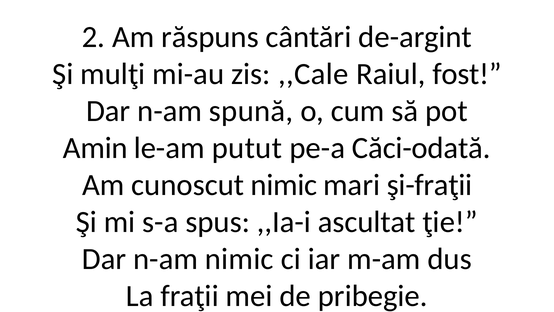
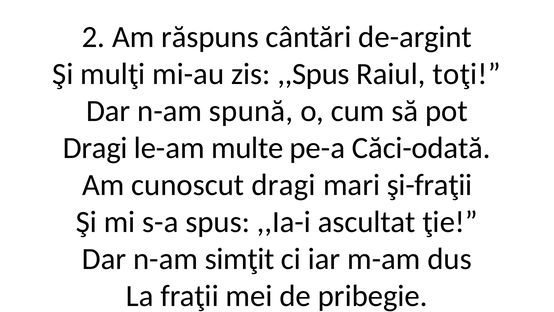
,,Cale: ,,Cale -> ,,Spus
fost: fost -> toţi
Amin at (95, 148): Amin -> Dragi
putut: putut -> multe
cunoscut nimic: nimic -> dragi
n-am nimic: nimic -> simţit
